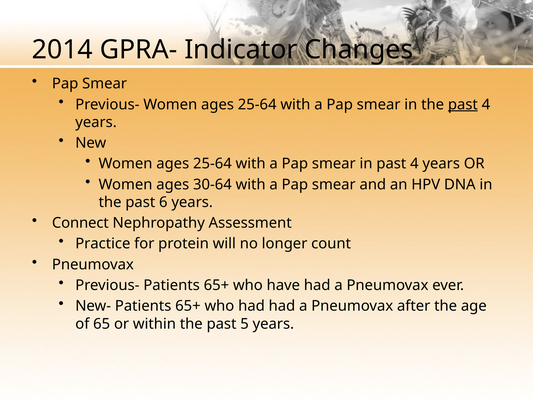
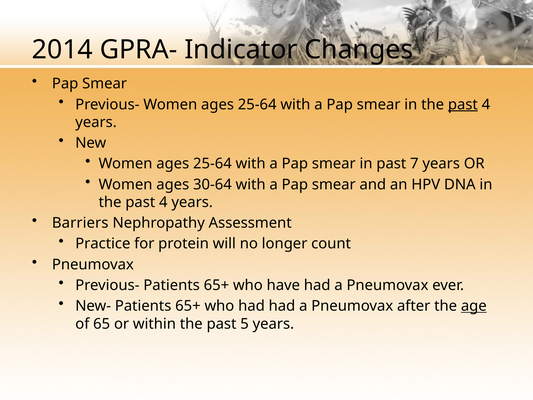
in past 4: 4 -> 7
6 at (163, 202): 6 -> 4
Connect: Connect -> Barriers
age underline: none -> present
